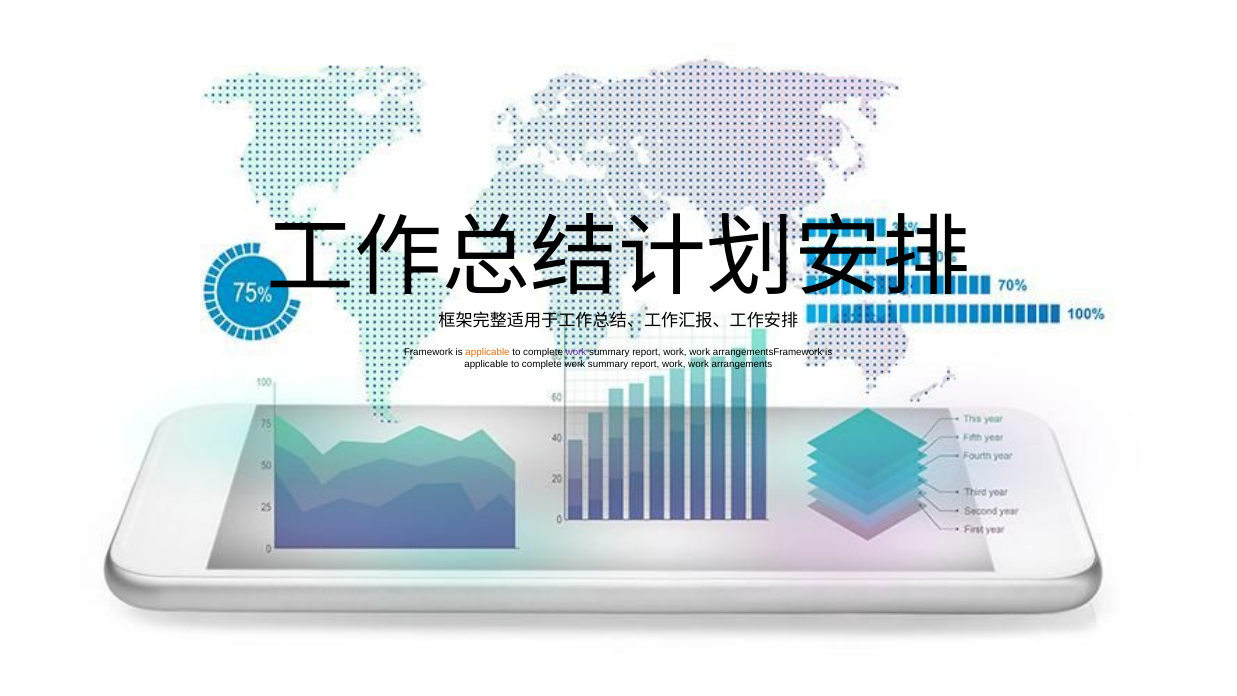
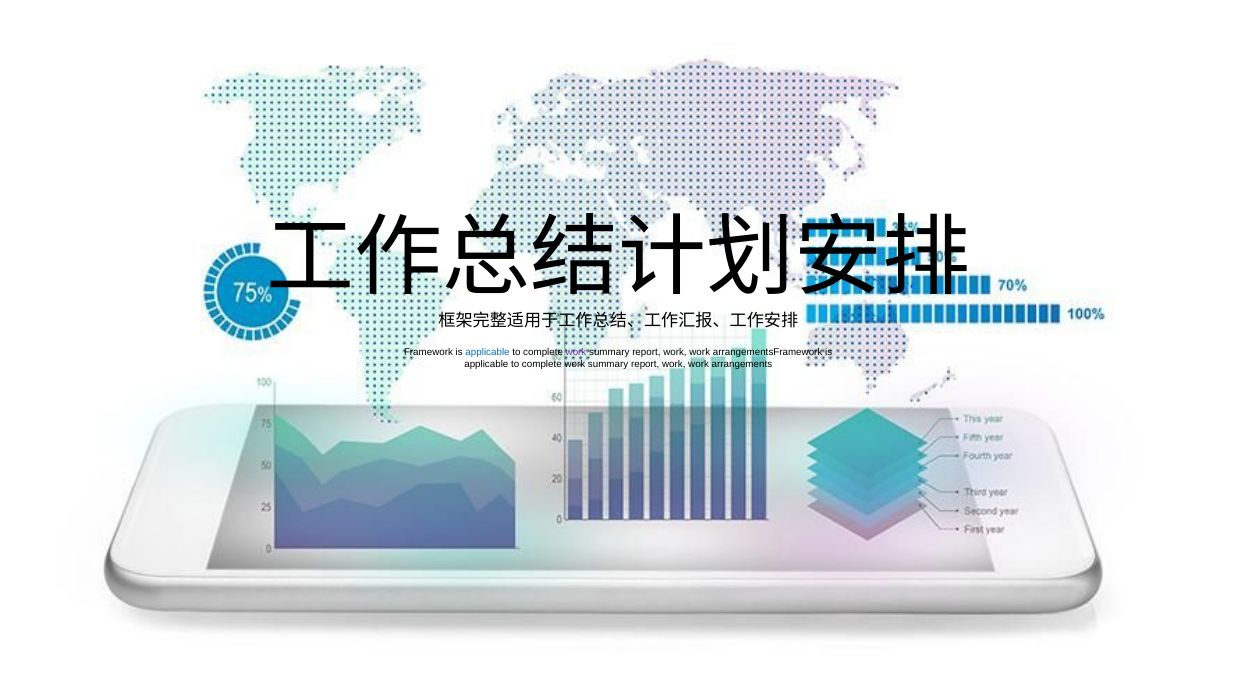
applicable at (488, 352) colour: orange -> blue
